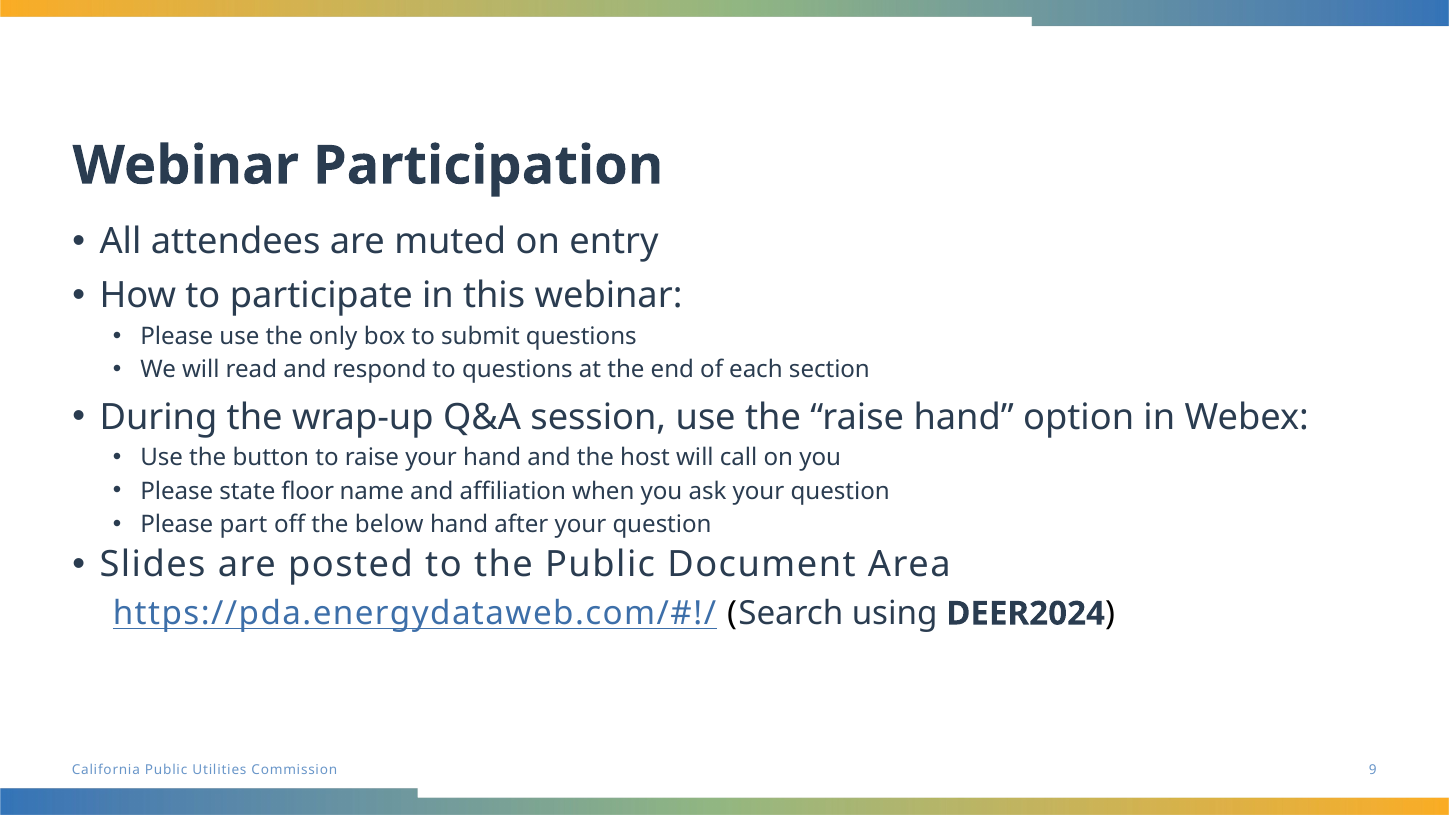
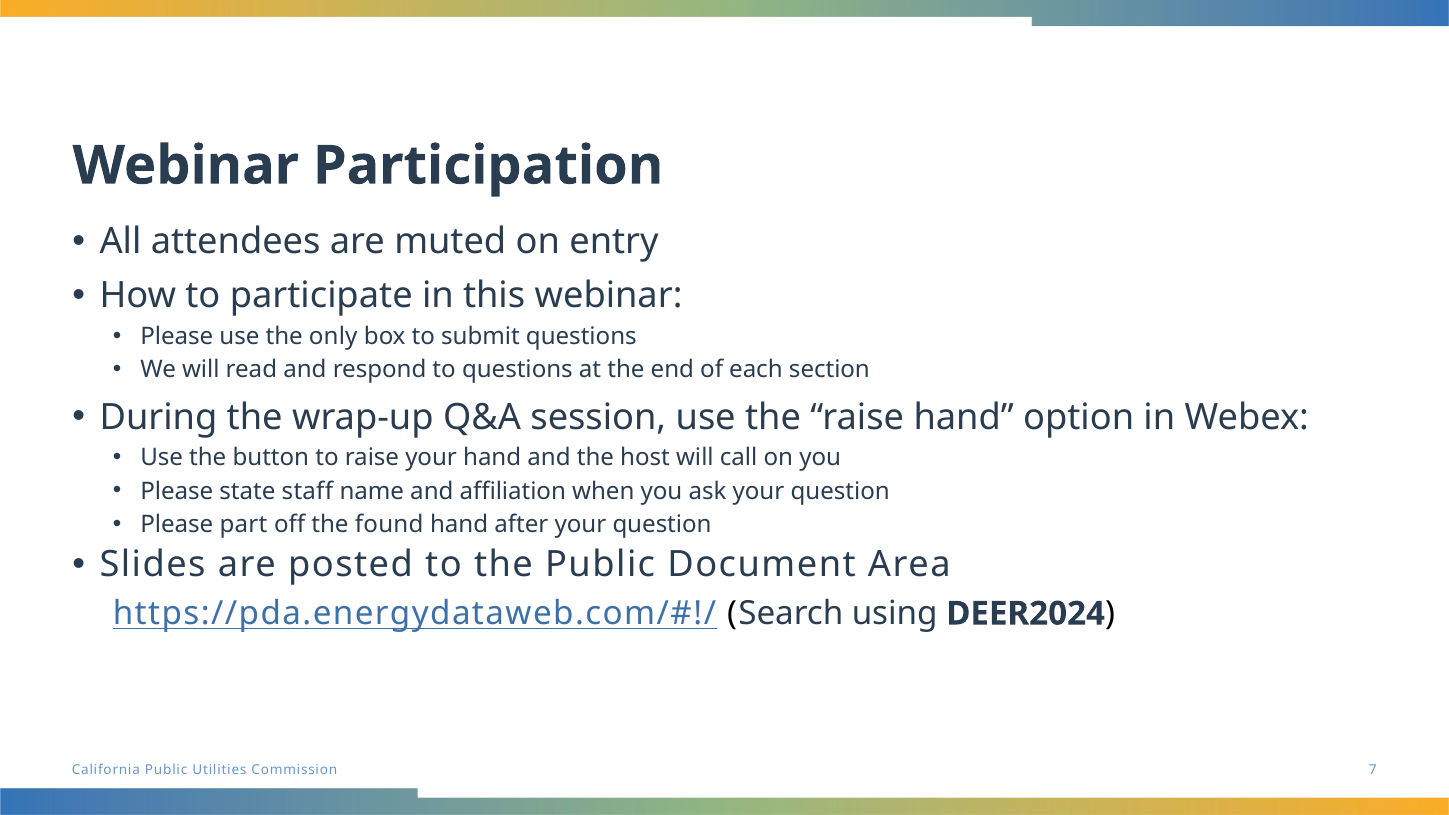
floor: floor -> staff
below: below -> found
9: 9 -> 7
